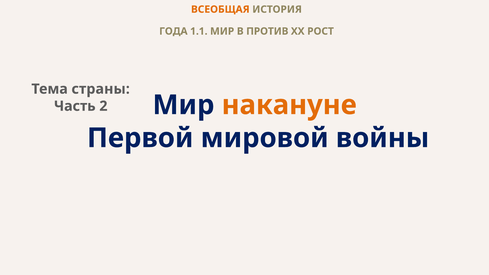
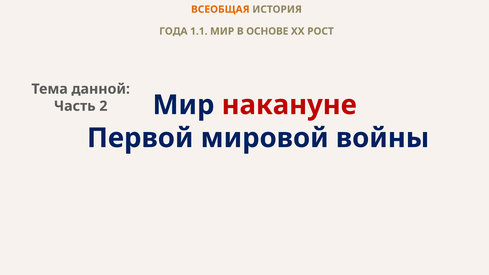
ПРОТИВ: ПРОТИВ -> ОСНОВЕ
страны: страны -> данной
накануне colour: orange -> red
